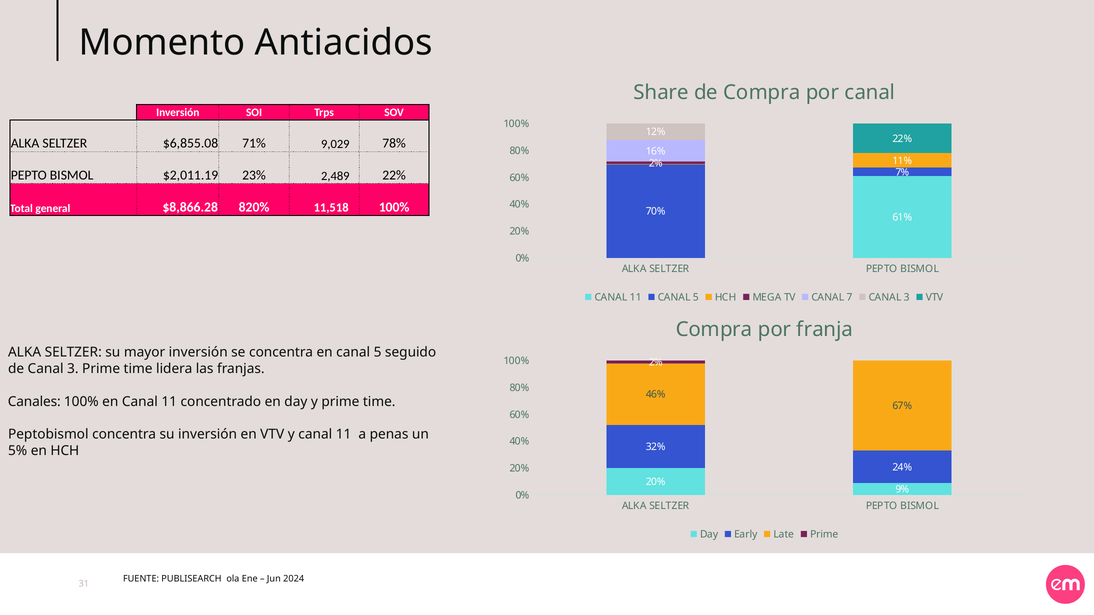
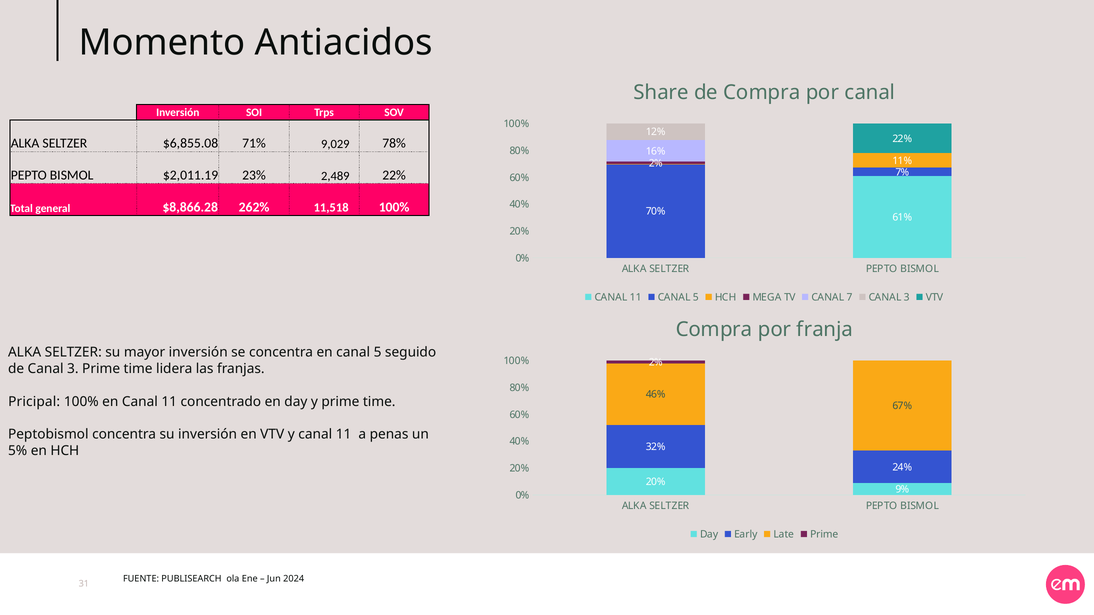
820%: 820% -> 262%
Canales: Canales -> Pricipal
